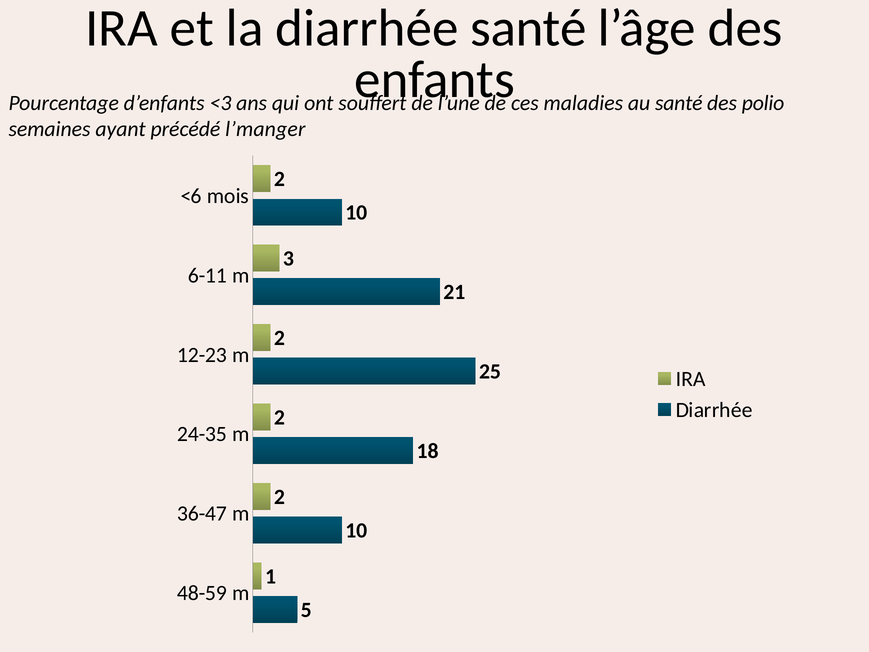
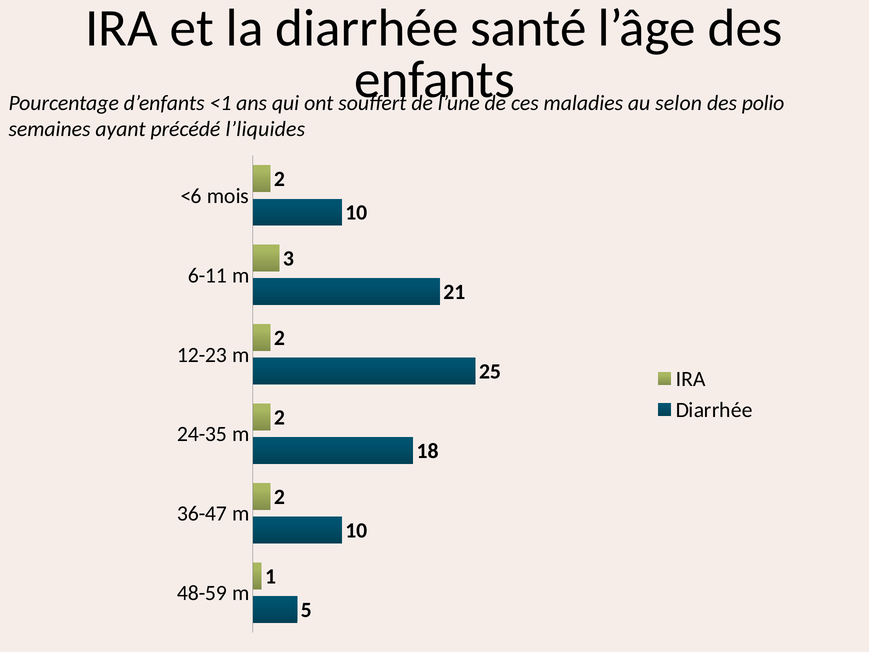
<3: <3 -> <1
au santé: santé -> selon
l’manger: l’manger -> l’liquides
